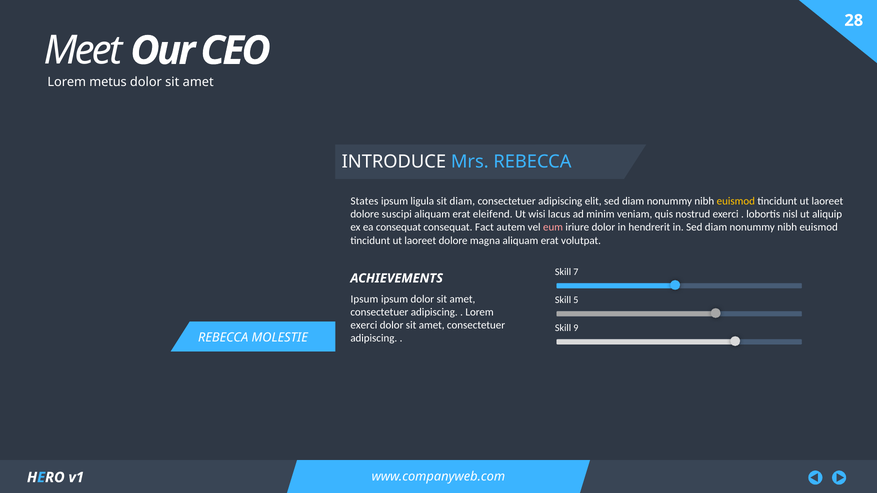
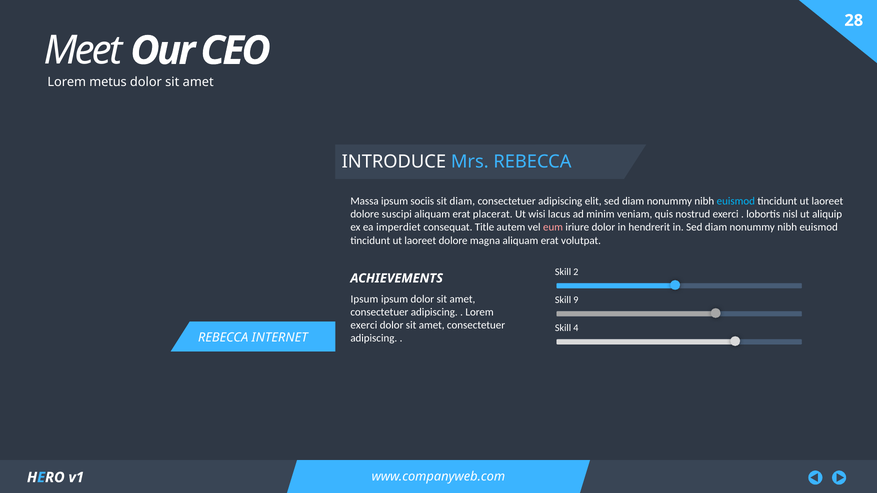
States: States -> Massa
ligula: ligula -> sociis
euismod at (736, 201) colour: yellow -> light blue
eleifend: eleifend -> placerat
ea consequat: consequat -> imperdiet
Fact: Fact -> Title
7: 7 -> 2
5: 5 -> 9
9: 9 -> 4
MOLESTIE: MOLESTIE -> INTERNET
